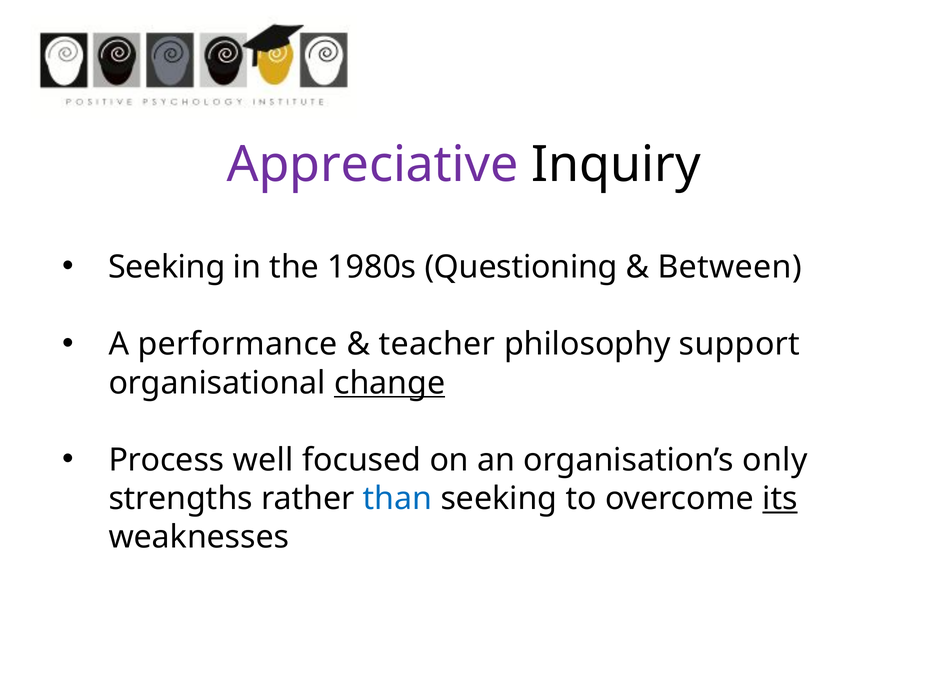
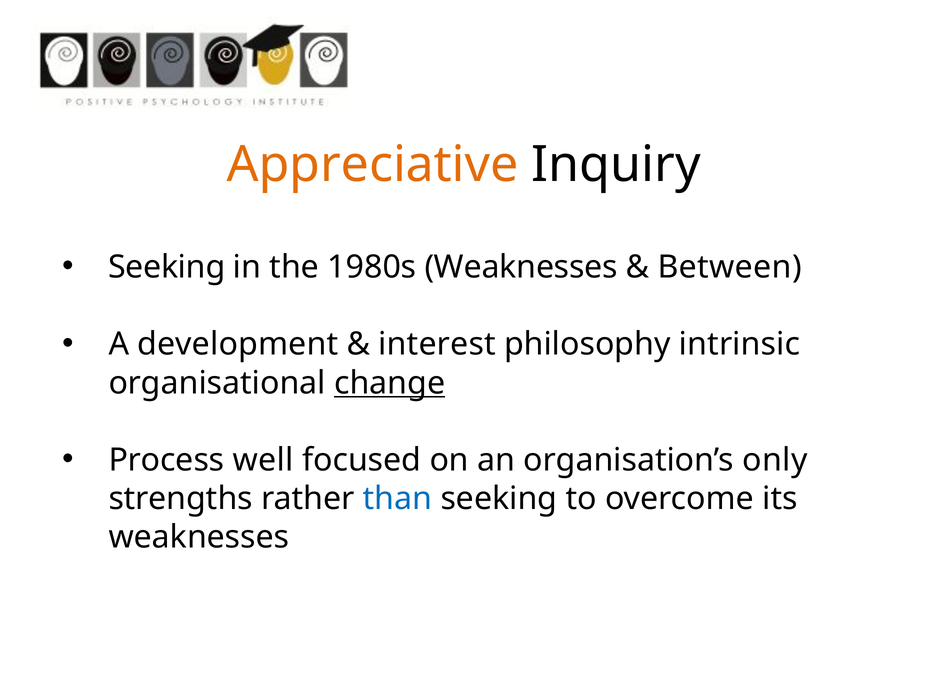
Appreciative colour: purple -> orange
1980s Questioning: Questioning -> Weaknesses
performance: performance -> development
teacher: teacher -> interest
support: support -> intrinsic
its underline: present -> none
